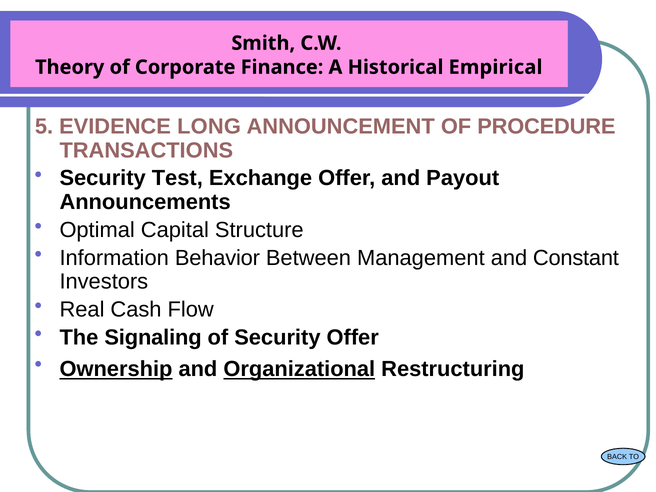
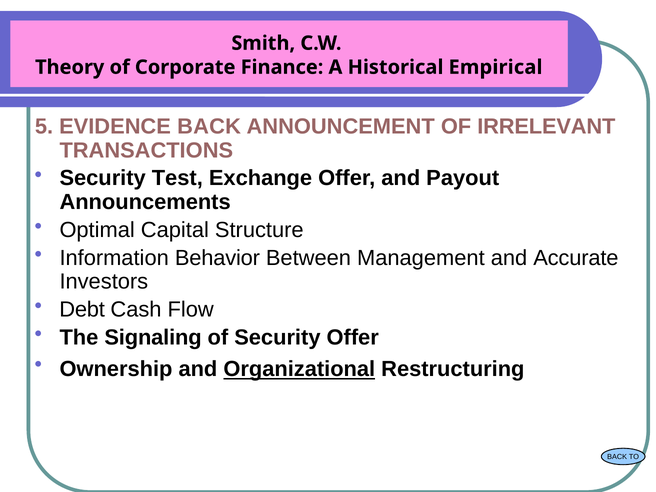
EVIDENCE LONG: LONG -> BACK
PROCEDURE: PROCEDURE -> IRRELEVANT
Constant: Constant -> Accurate
Real: Real -> Debt
Ownership underline: present -> none
